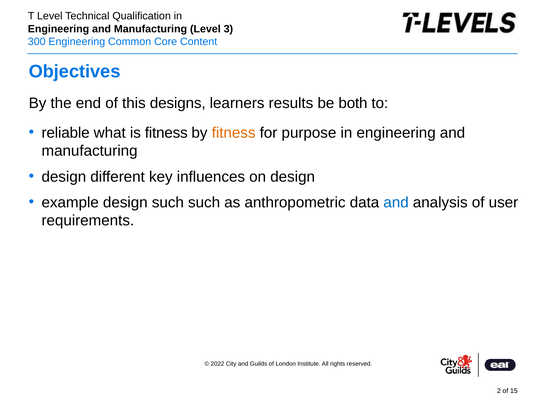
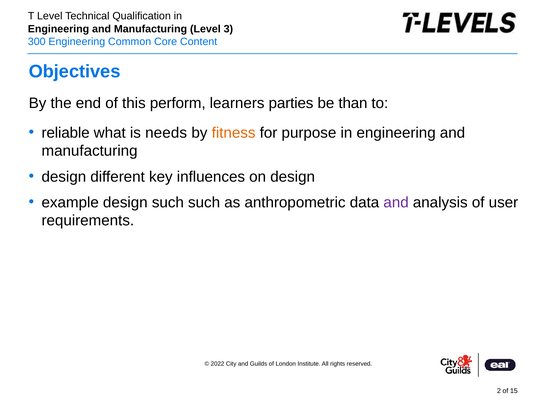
designs: designs -> perform
results: results -> parties
both: both -> than
is fitness: fitness -> needs
and at (396, 202) colour: blue -> purple
